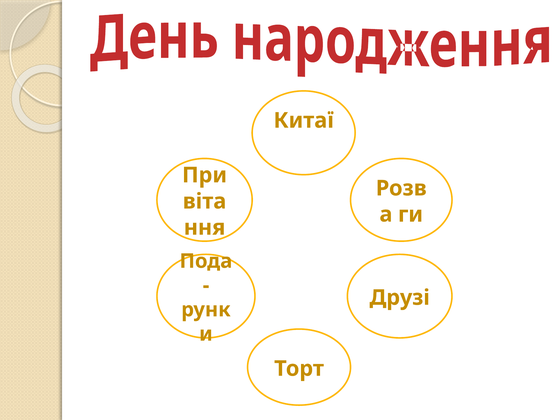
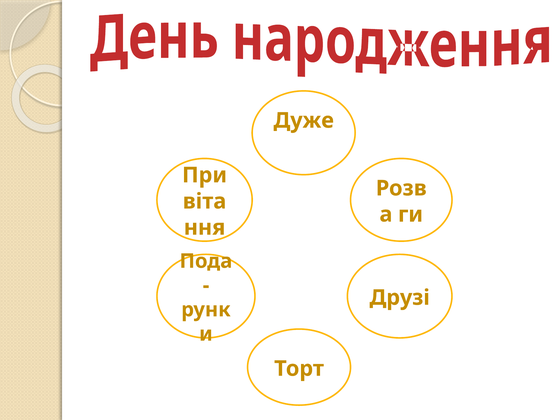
Китаї: Китаї -> Дуже
